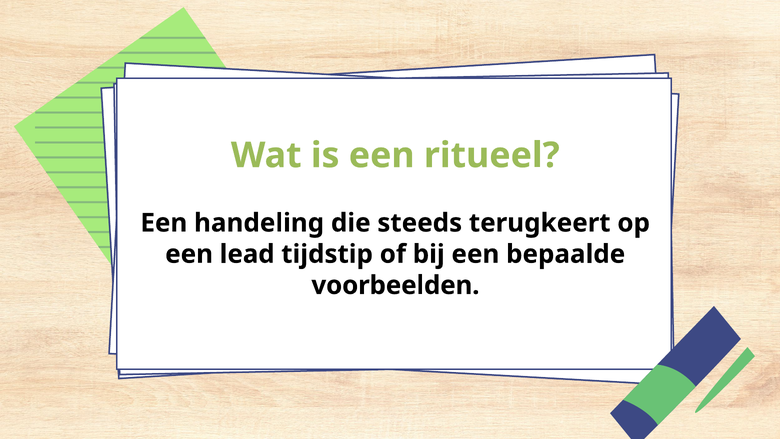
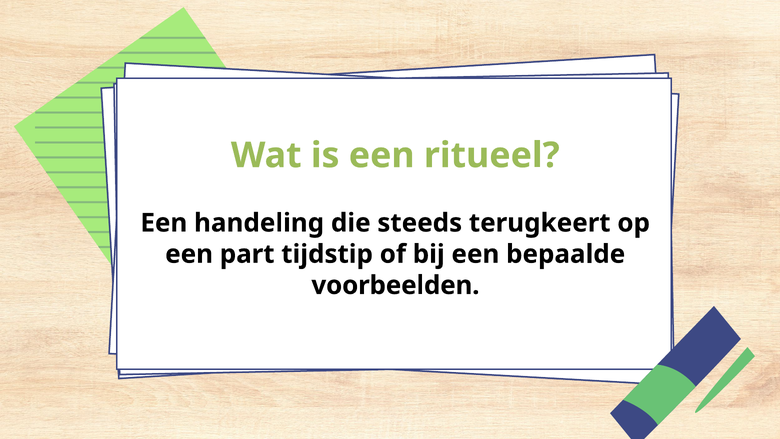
lead: lead -> part
